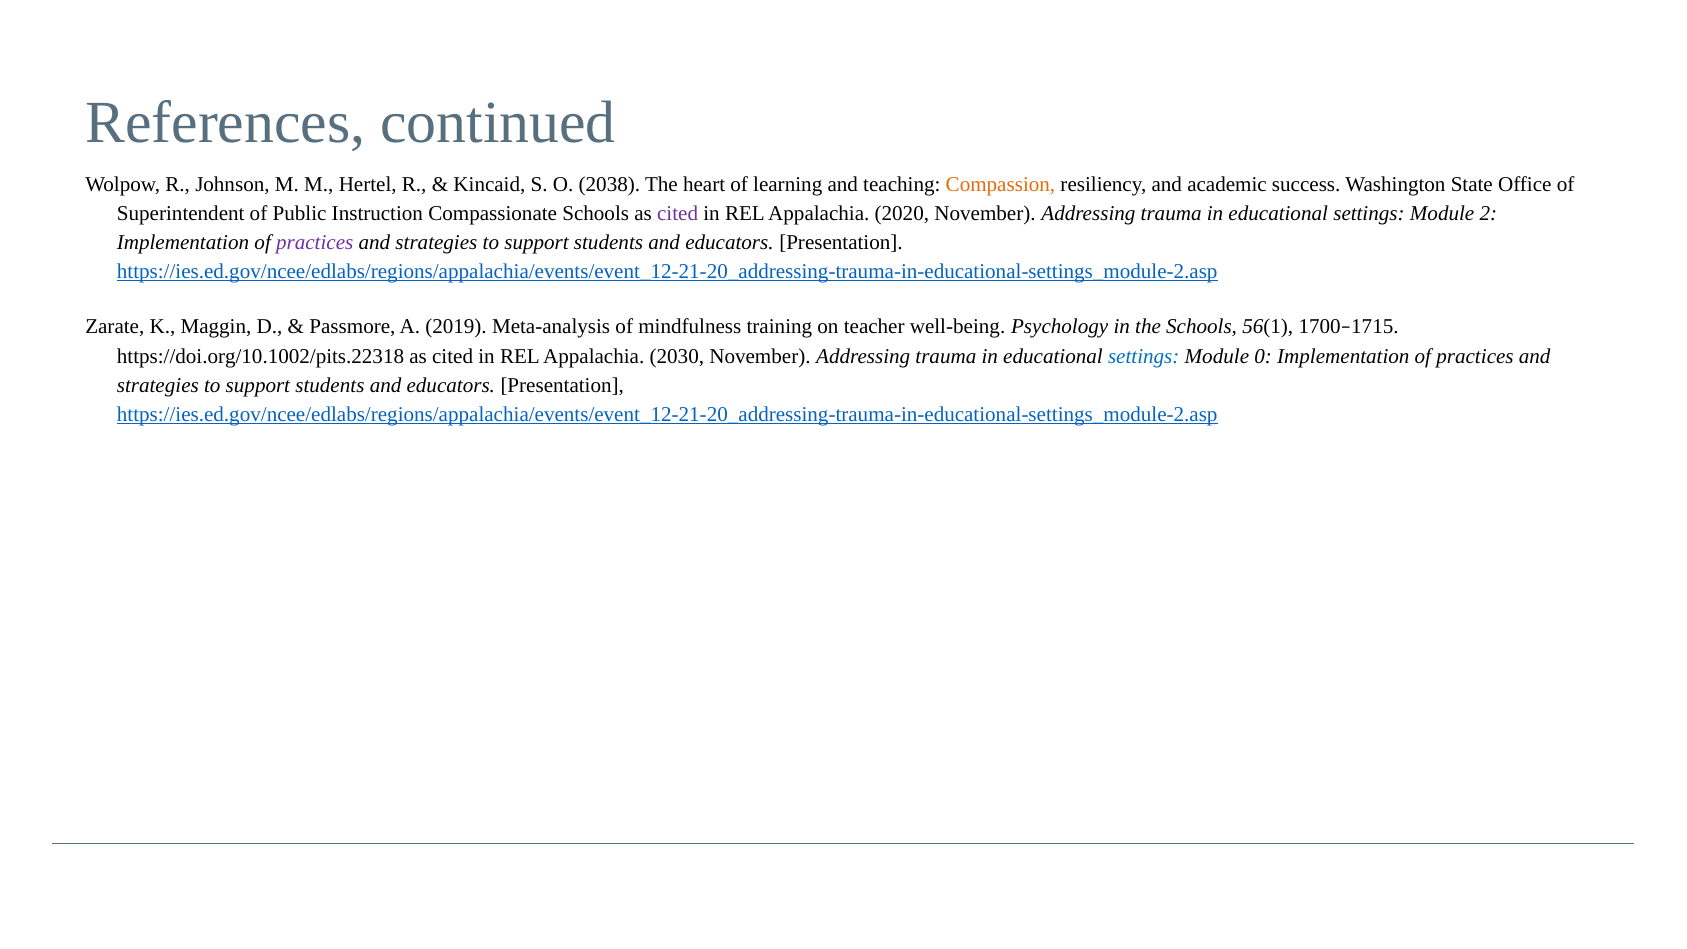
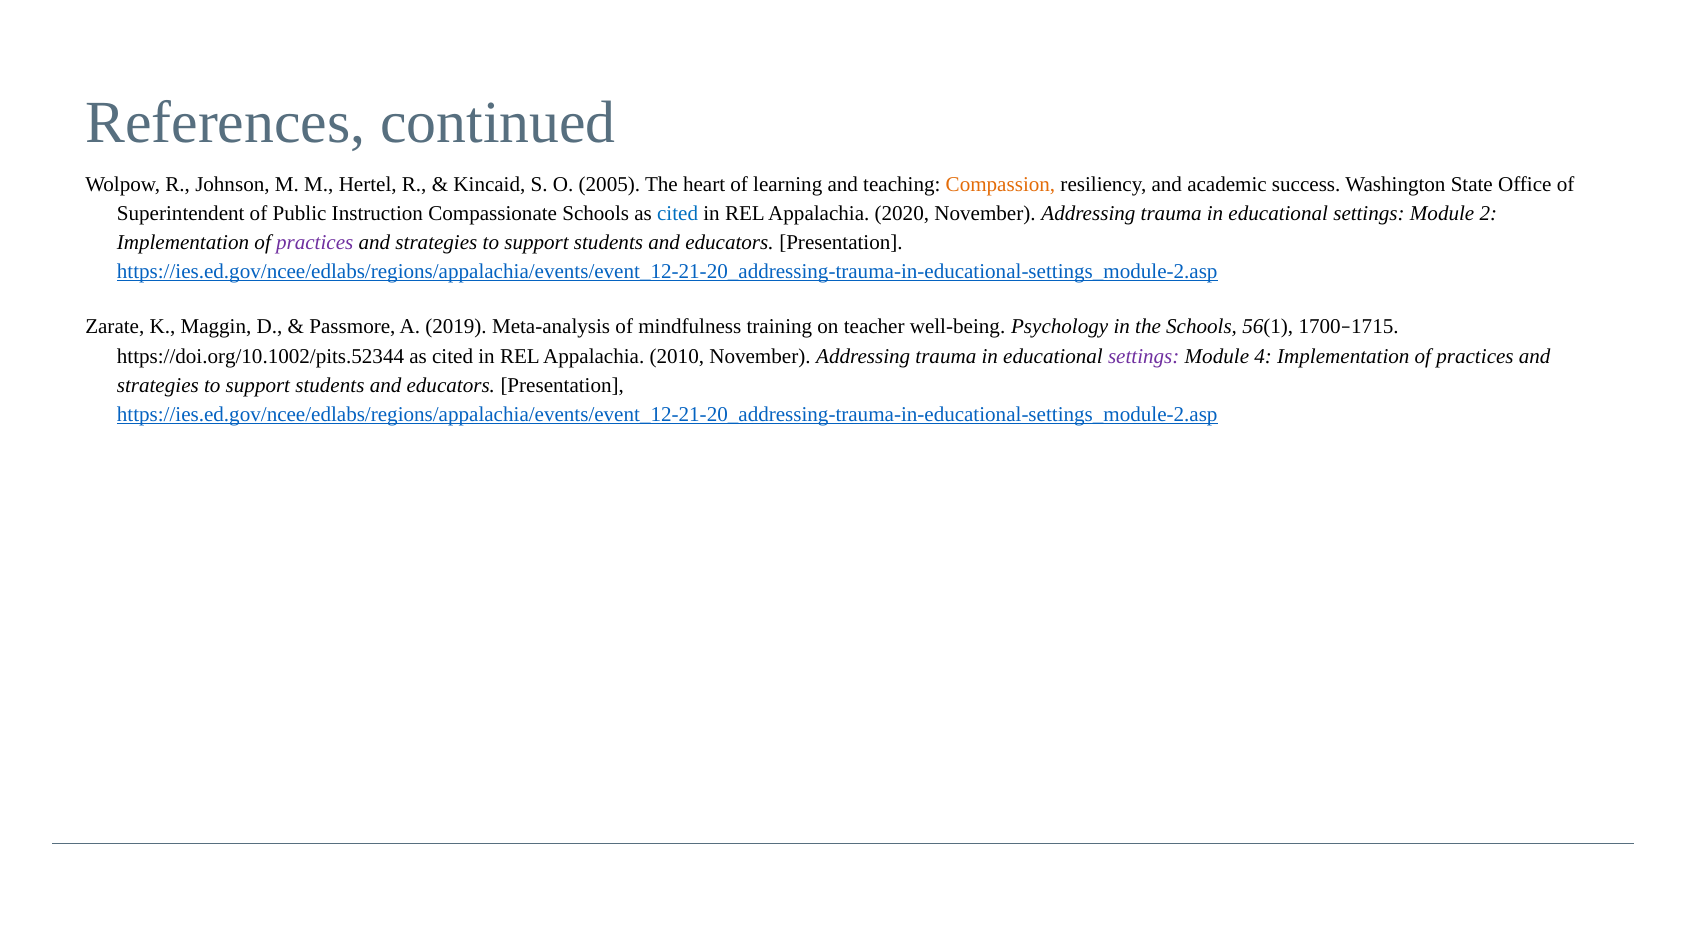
2038: 2038 -> 2005
cited at (678, 213) colour: purple -> blue
https://doi.org/10.1002/pits.22318: https://doi.org/10.1002/pits.22318 -> https://doi.org/10.1002/pits.52344
2030: 2030 -> 2010
settings at (1144, 356) colour: blue -> purple
0: 0 -> 4
